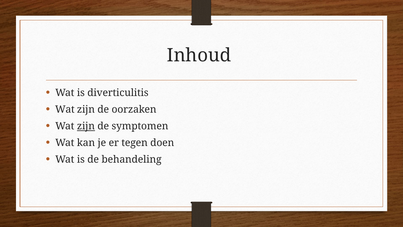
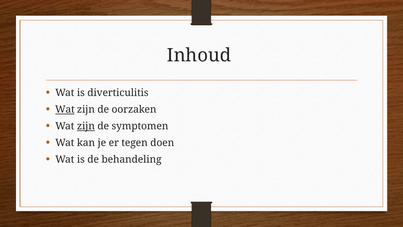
Wat at (65, 109) underline: none -> present
